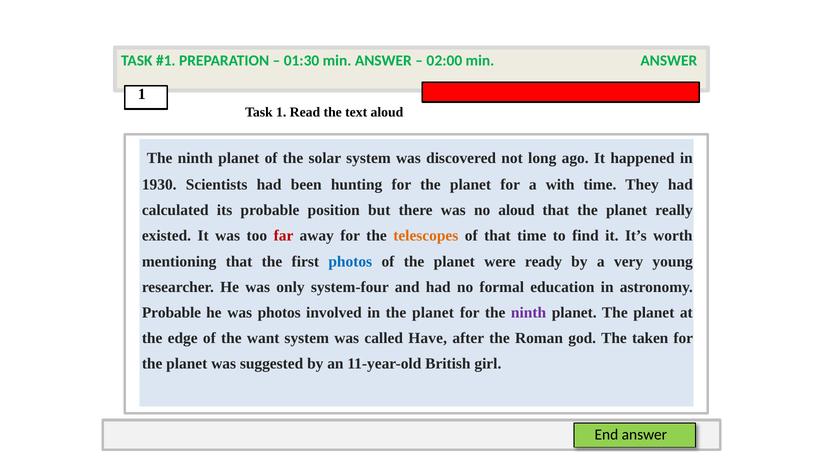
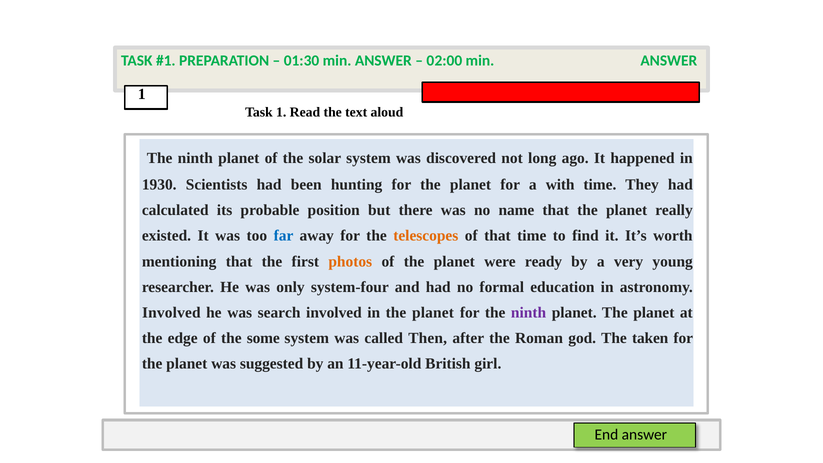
no aloud: aloud -> name
far colour: red -> blue
photos at (350, 261) colour: blue -> orange
Probable at (171, 313): Probable -> Involved
was photos: photos -> search
want: want -> some
Have: Have -> Then
